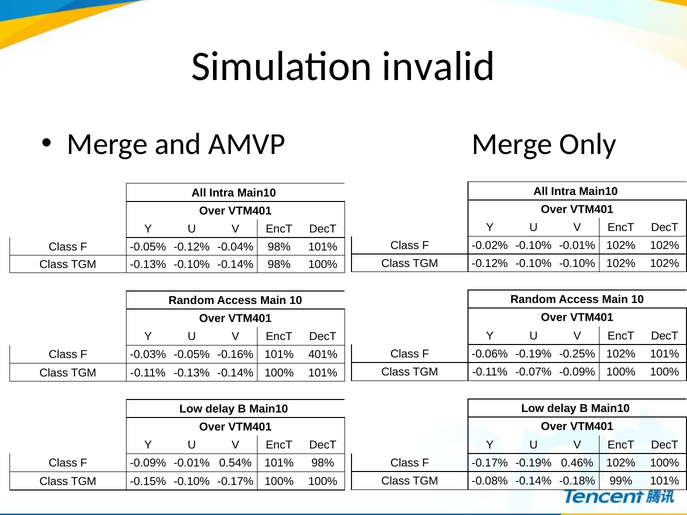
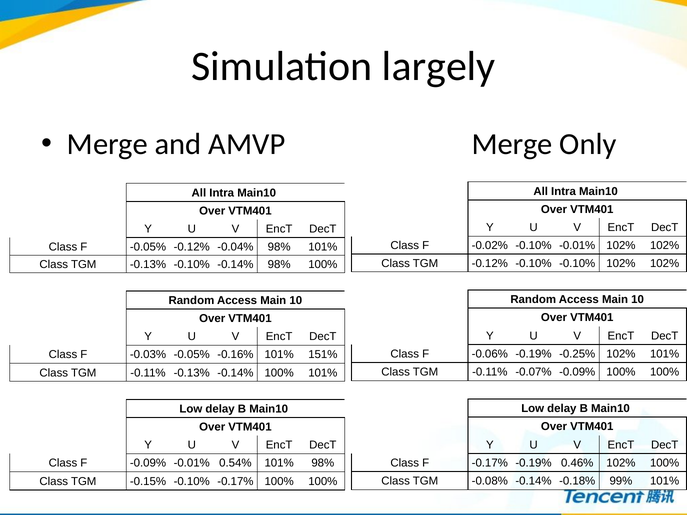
invalid: invalid -> largely
401%: 401% -> 151%
